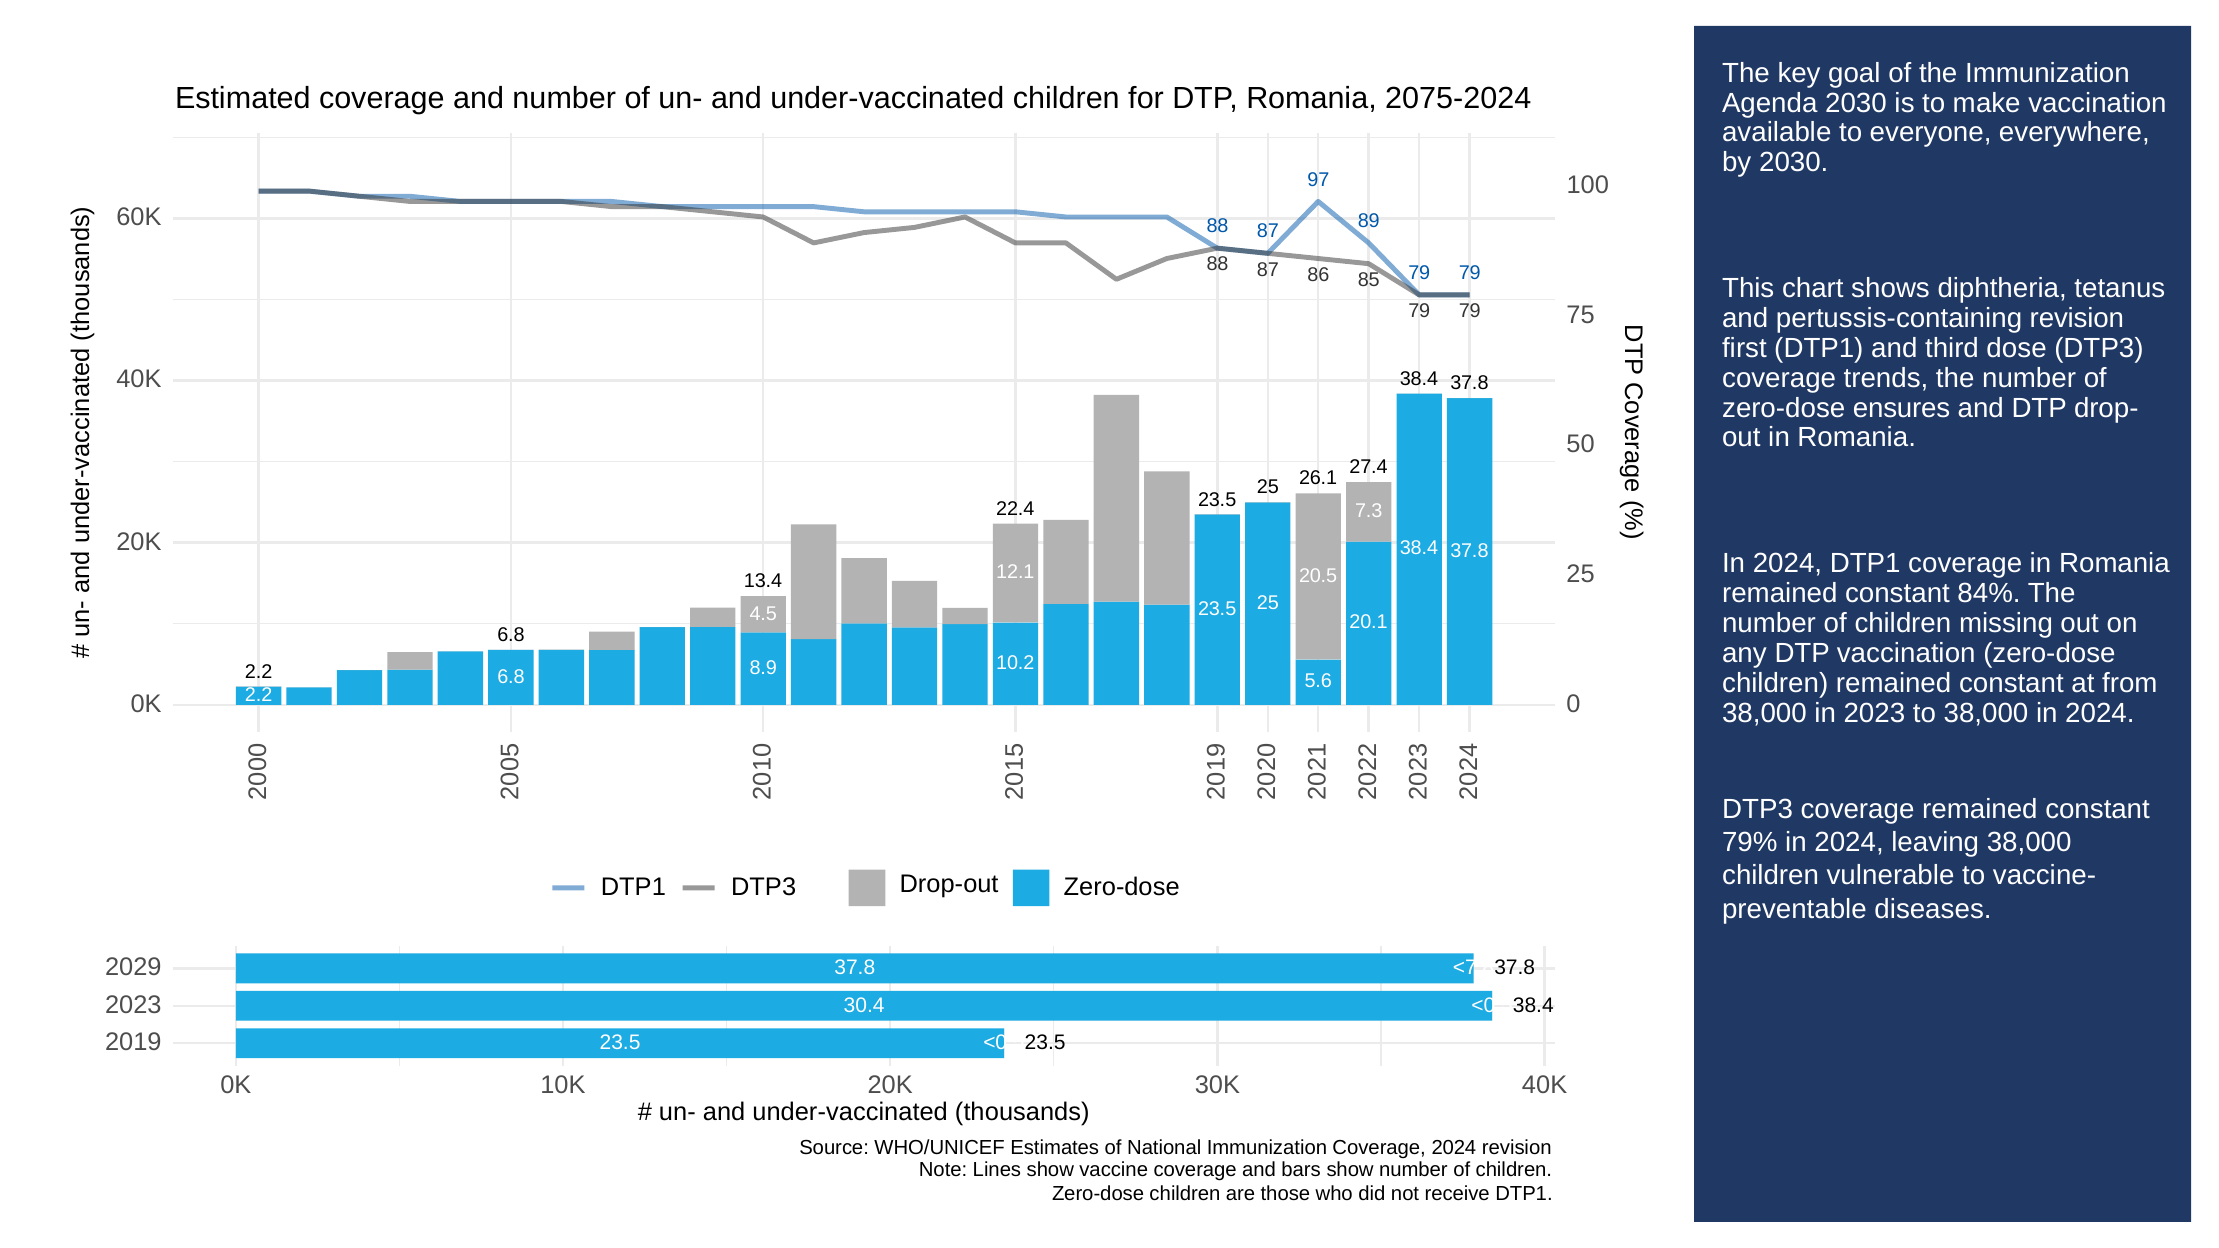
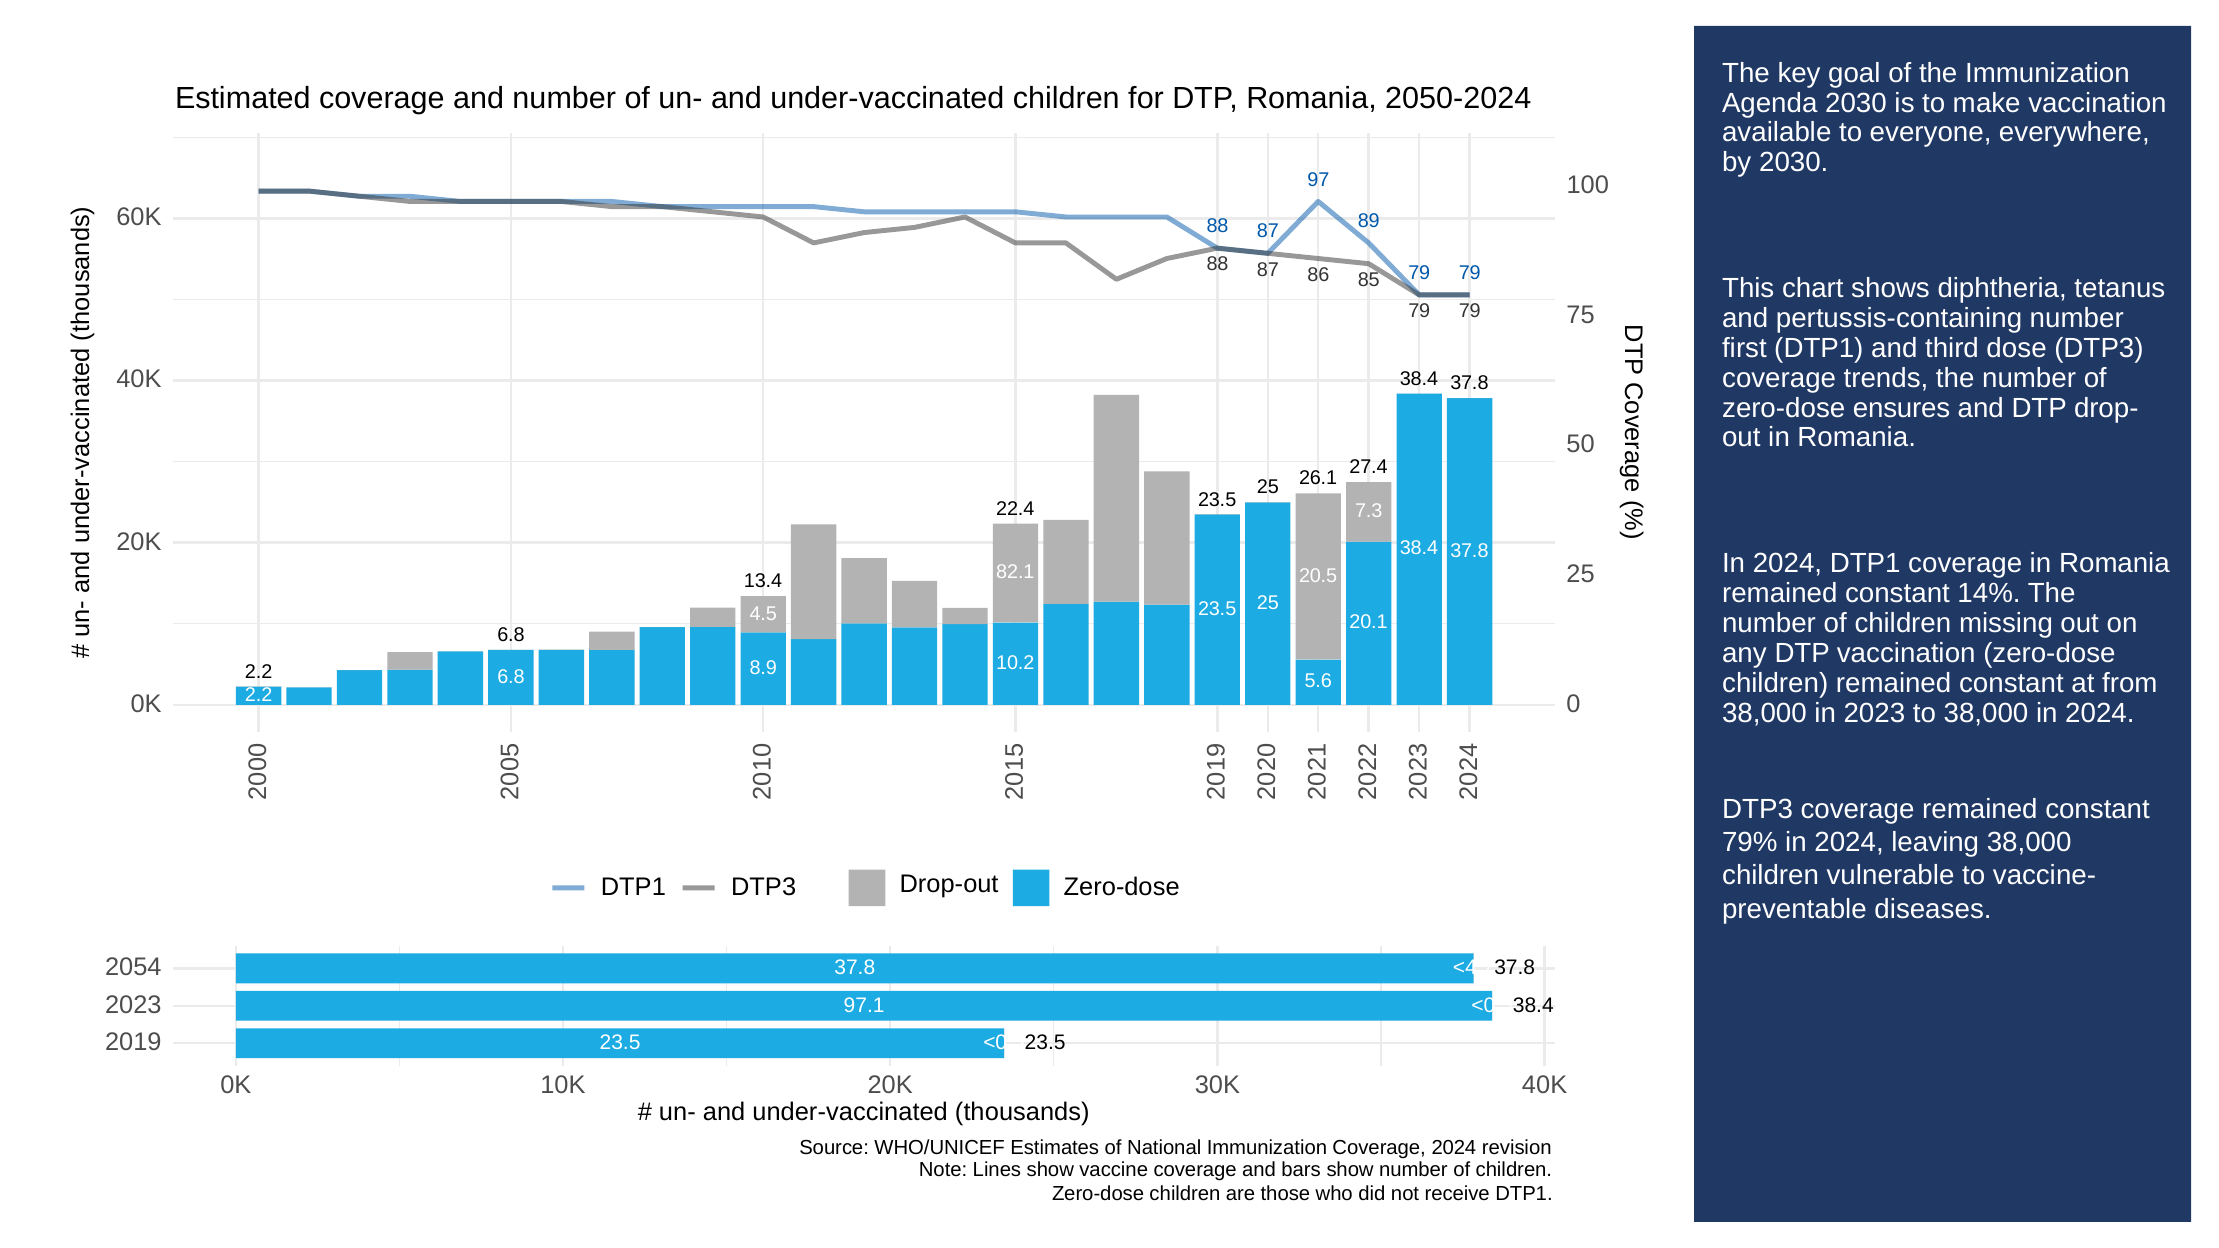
2075-2024: 2075-2024 -> 2050-2024
pertussis-containing revision: revision -> number
12.1: 12.1 -> 82.1
84%: 84% -> 14%
2029: 2029 -> 2054
<7.8: <7.8 -> <4.7
30.4: 30.4 -> 97.1
